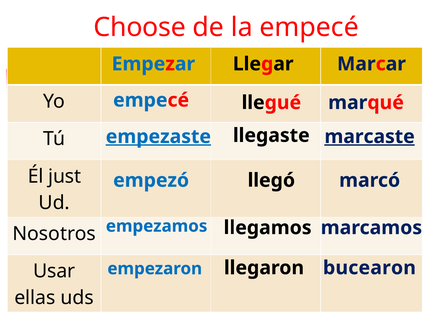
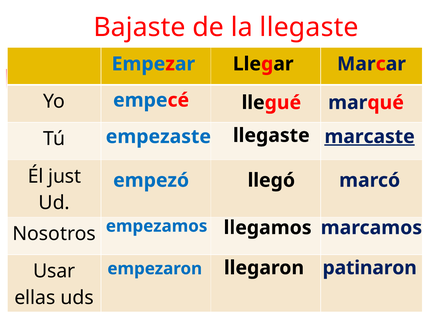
Choose: Choose -> Bajaste
la empecé: empecé -> llegaste
empezaste underline: present -> none
bucearon: bucearon -> patinaron
